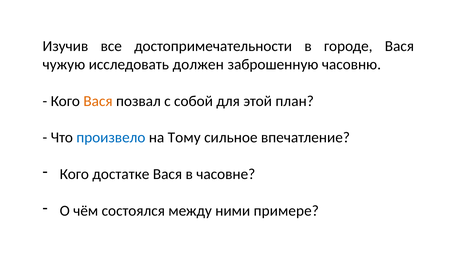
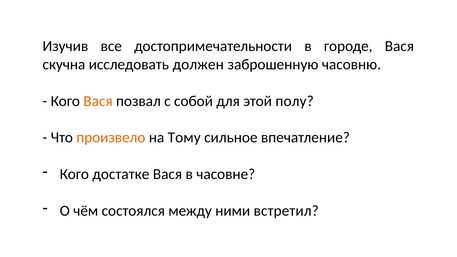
чужую: чужую -> скучна
план: план -> полу
произвело colour: blue -> orange
примере: примере -> встретил
